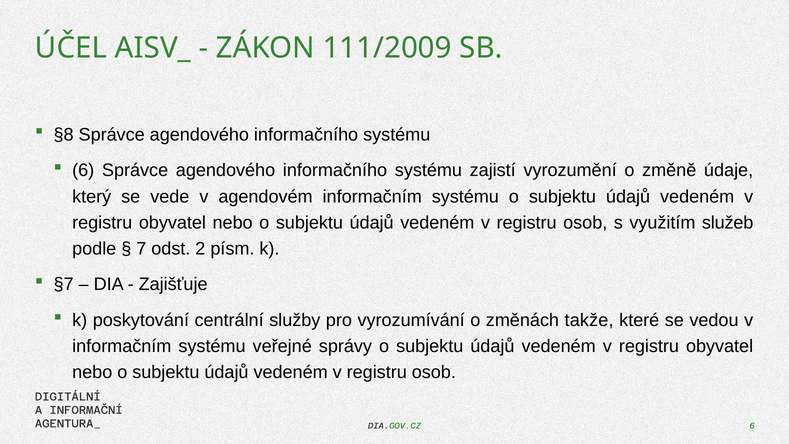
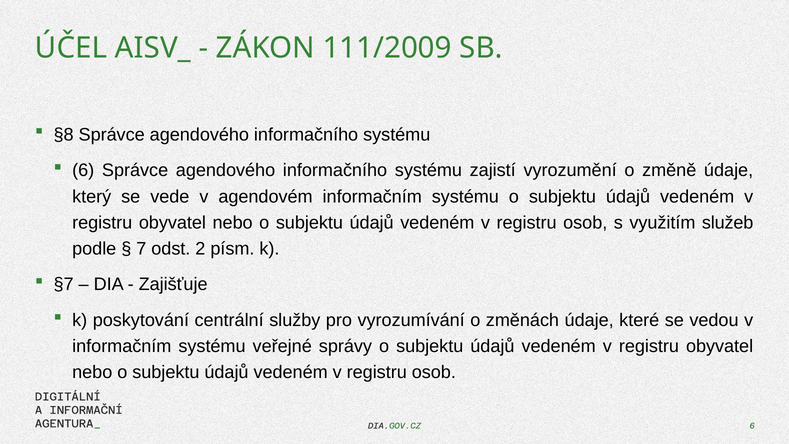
změnách takže: takže -> údaje
